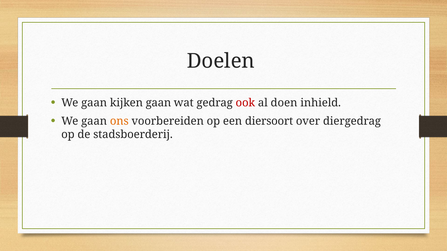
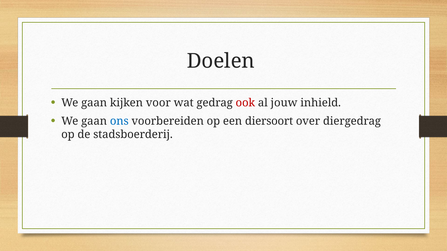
kijken gaan: gaan -> voor
doen: doen -> jouw
ons colour: orange -> blue
